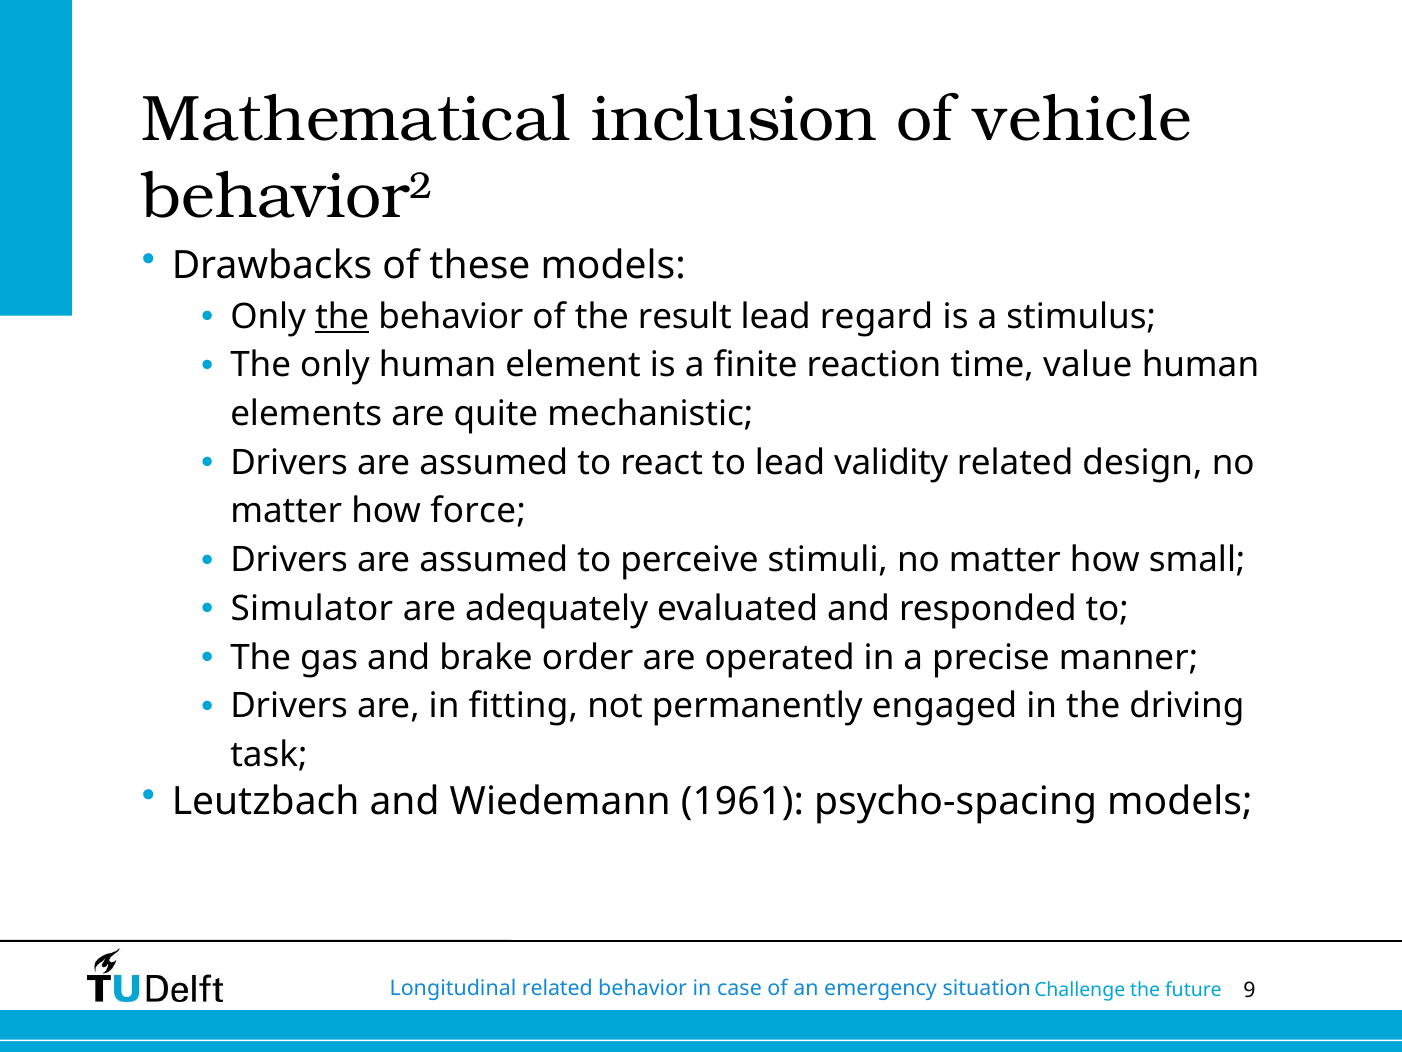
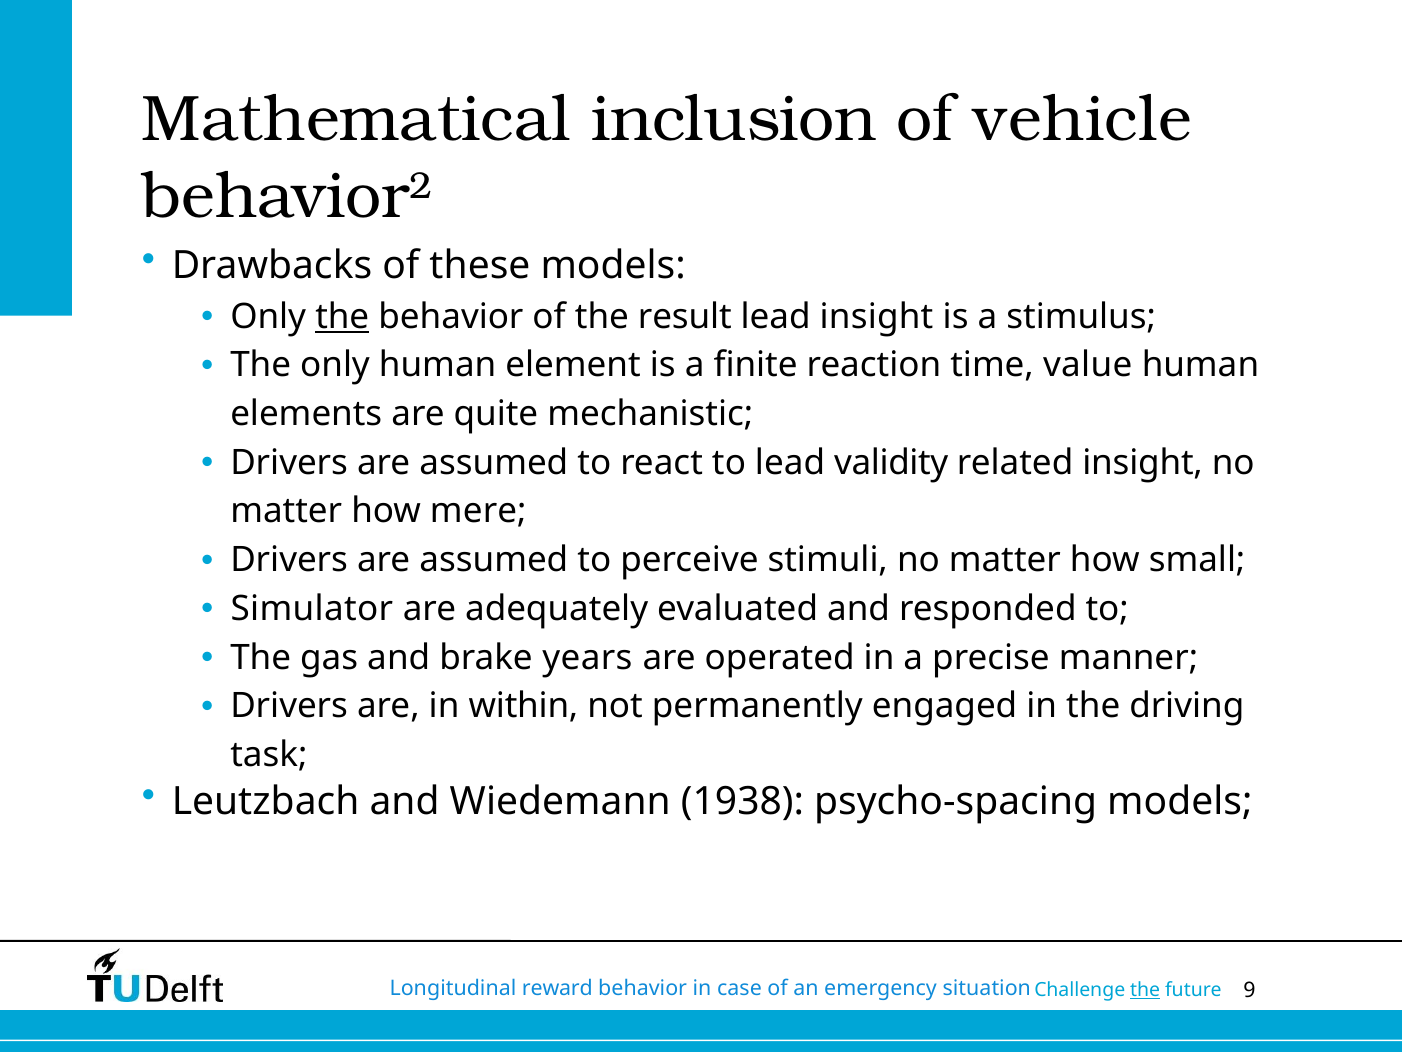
lead regard: regard -> insight
related design: design -> insight
force: force -> mere
order: order -> years
fitting: fitting -> within
1961: 1961 -> 1938
related at (557, 988): related -> reward
the at (1145, 990) underline: none -> present
